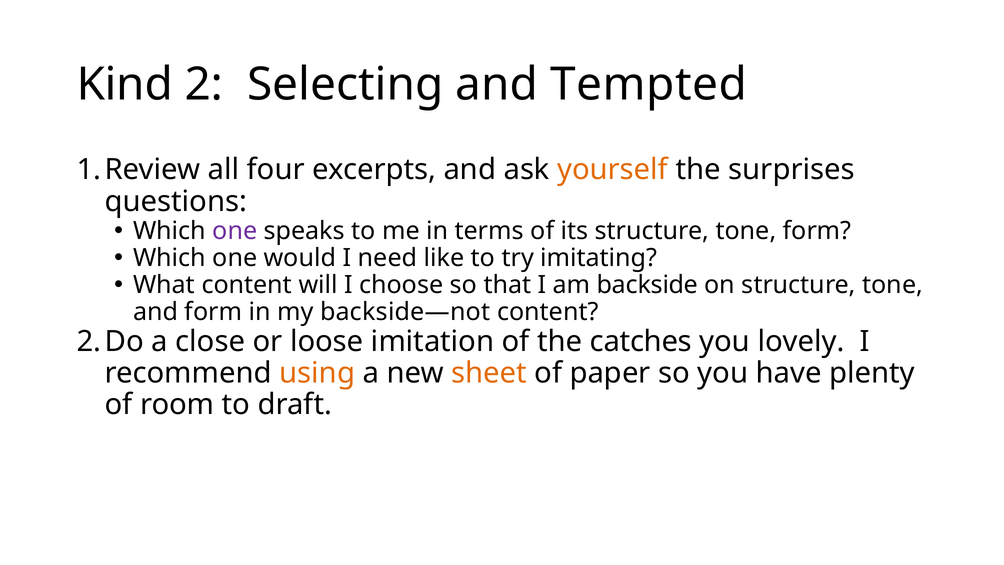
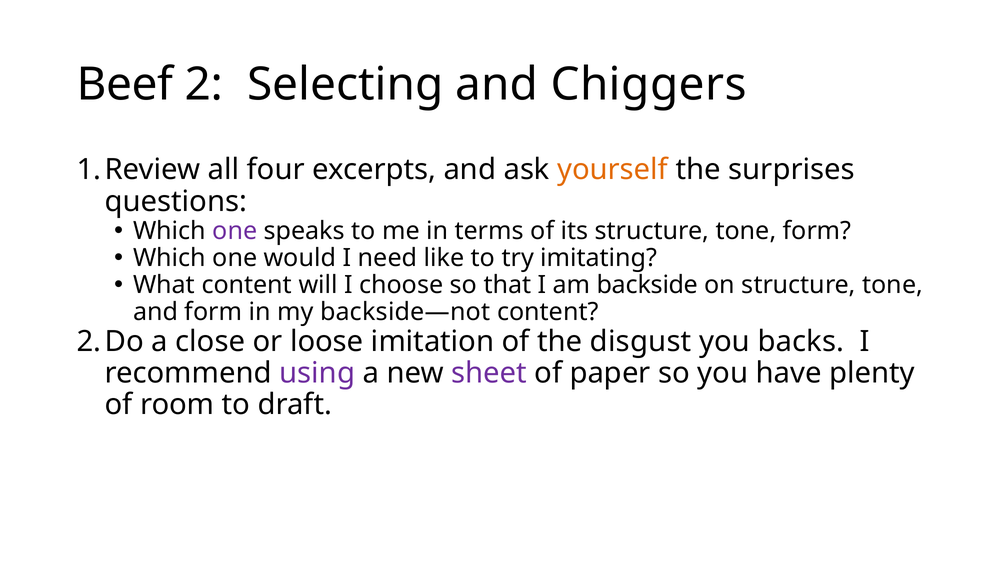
Kind: Kind -> Beef
Tempted: Tempted -> Chiggers
catches: catches -> disgust
lovely: lovely -> backs
using colour: orange -> purple
sheet colour: orange -> purple
